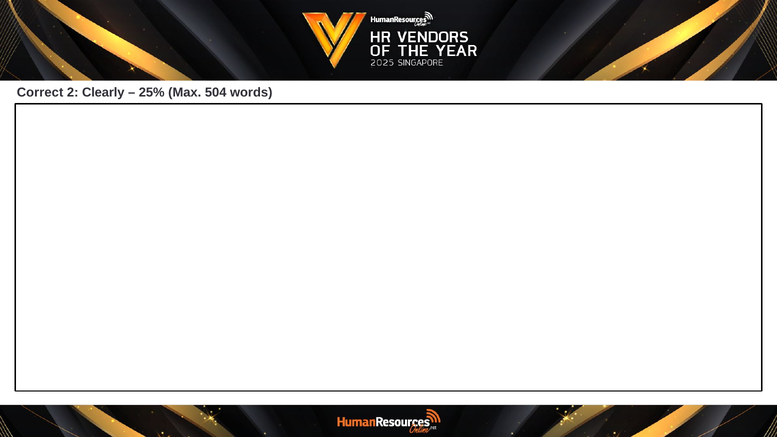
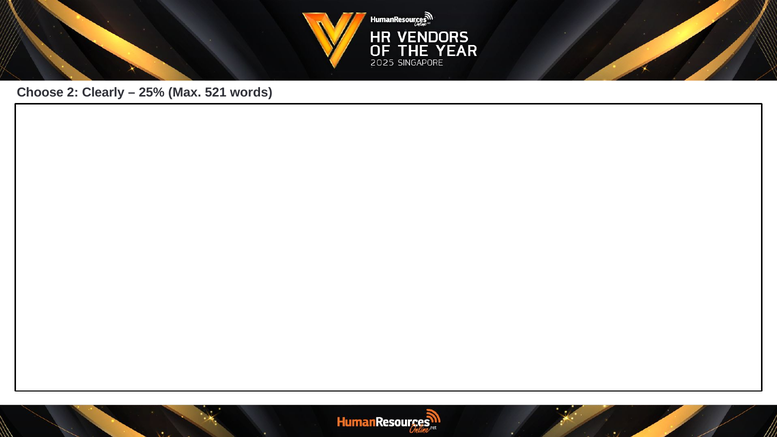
Correct: Correct -> Choose
504: 504 -> 521
